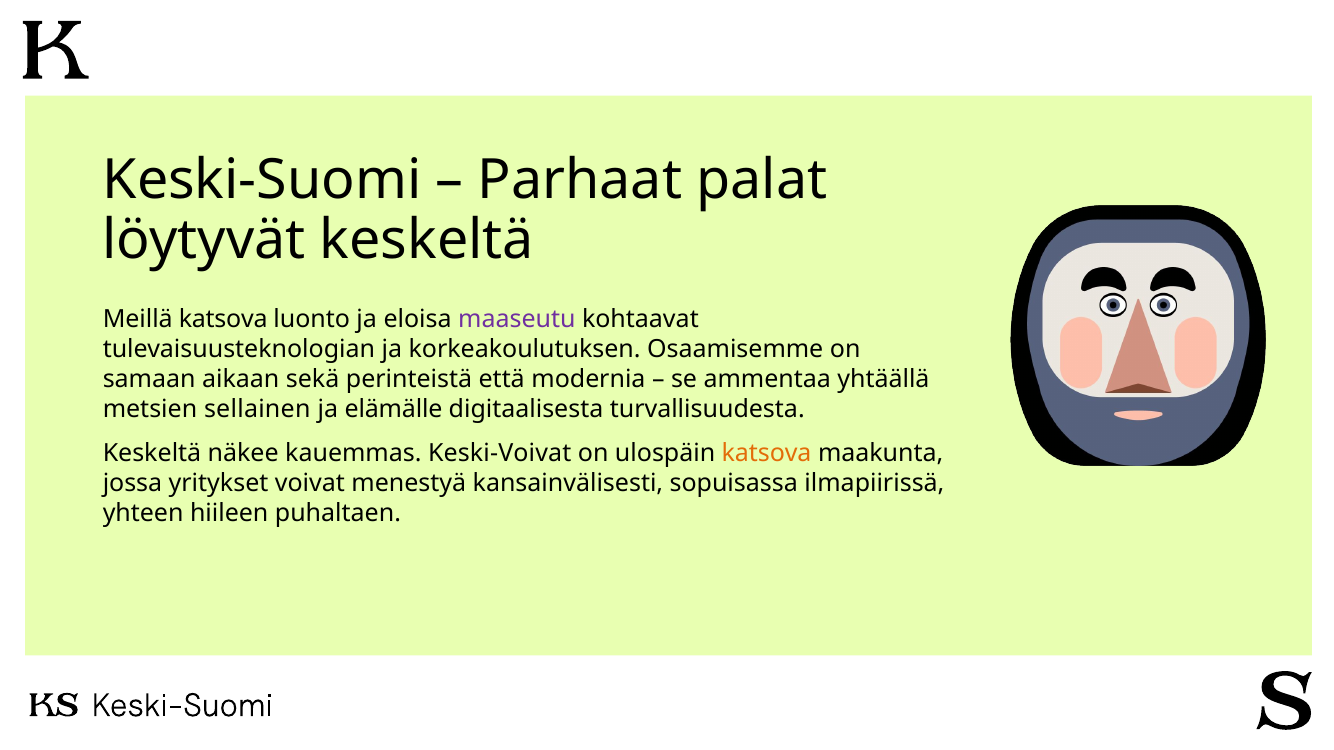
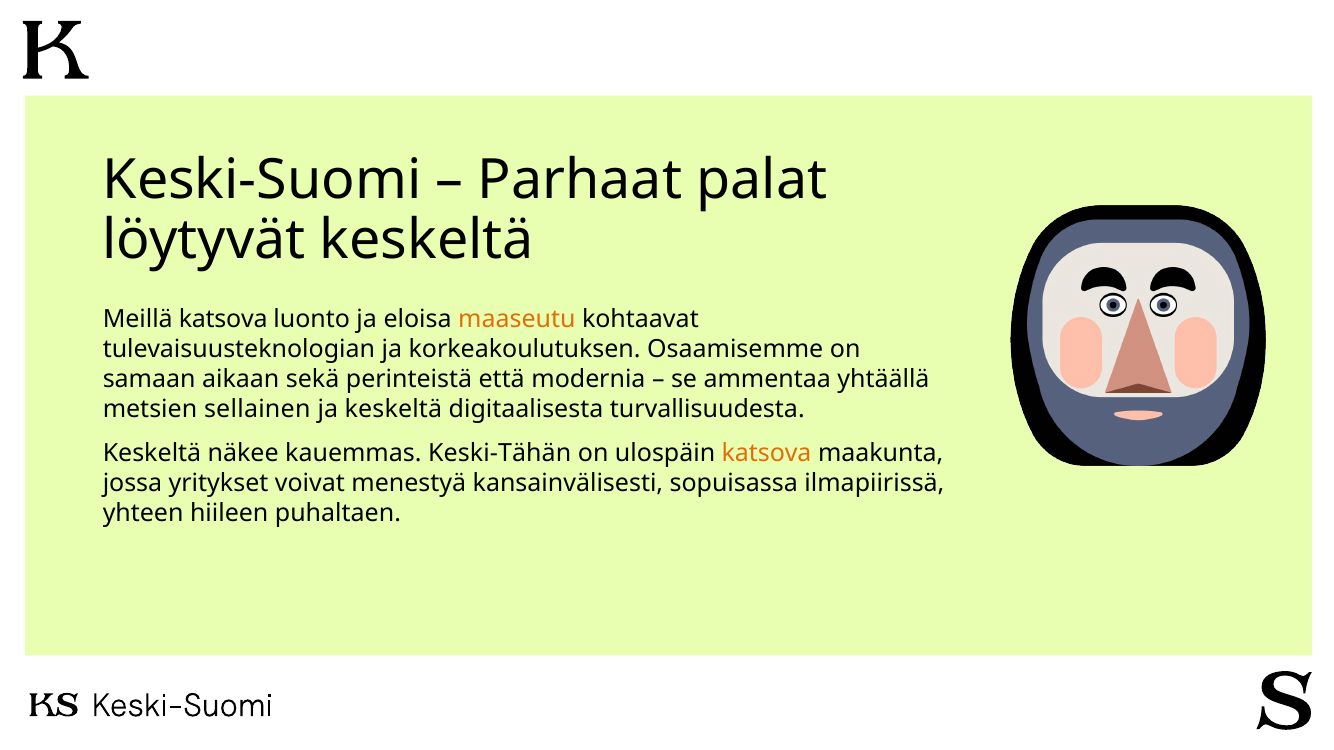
maaseutu colour: purple -> orange
ja elämälle: elämälle -> keskeltä
Keski-Voivat: Keski-Voivat -> Keski-Tähän
